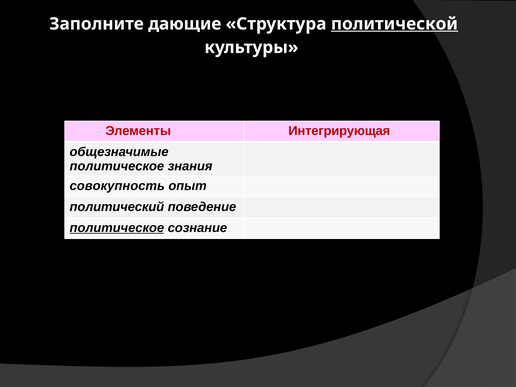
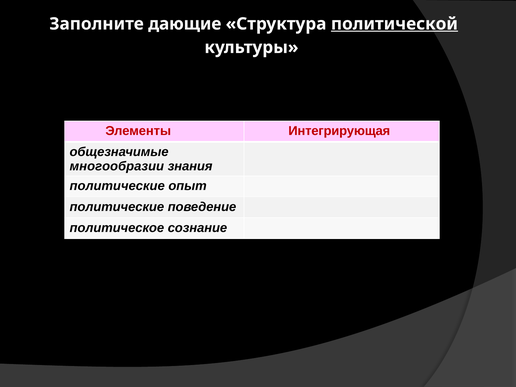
политическое at (117, 166): политическое -> многообразии
совокупность at (117, 186): совокупность -> политические
политический at (117, 207): политический -> политические
политическое at (117, 228) underline: present -> none
